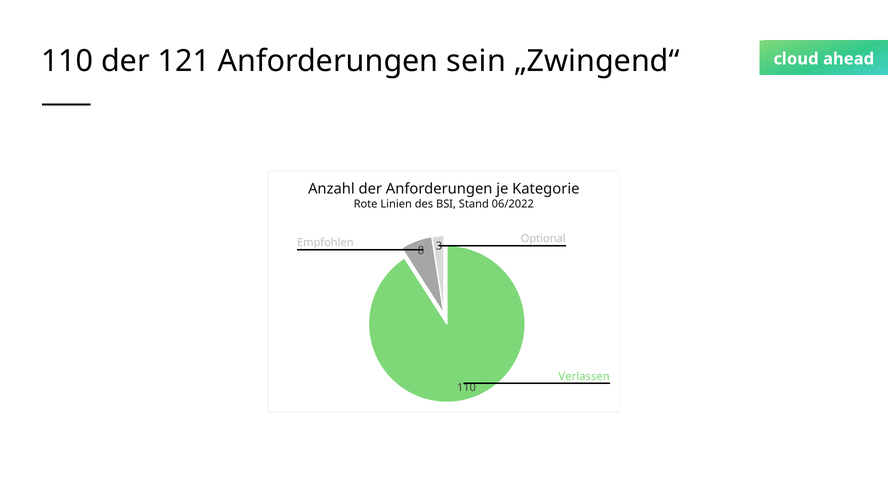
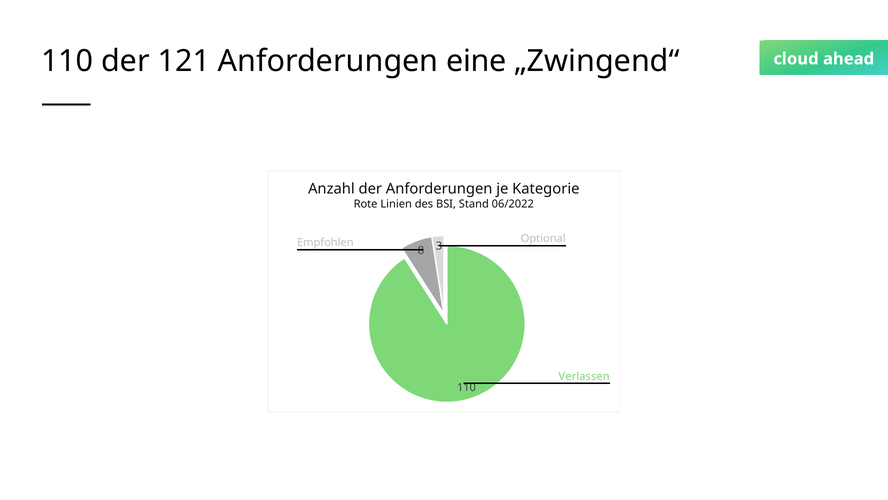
sein: sein -> eine
